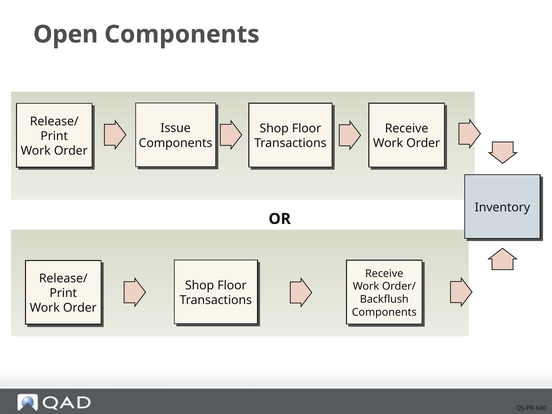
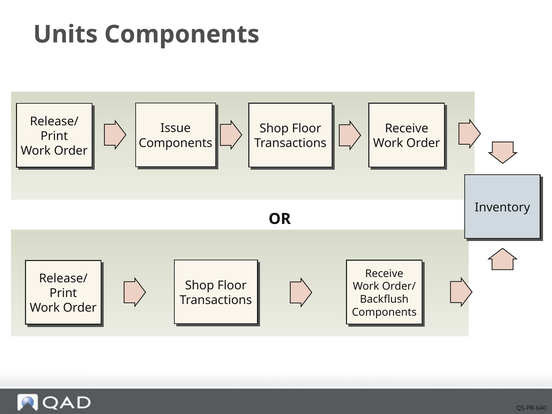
Open: Open -> Units
